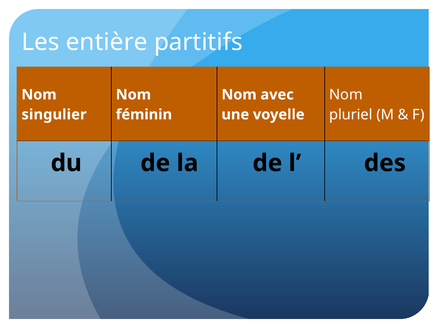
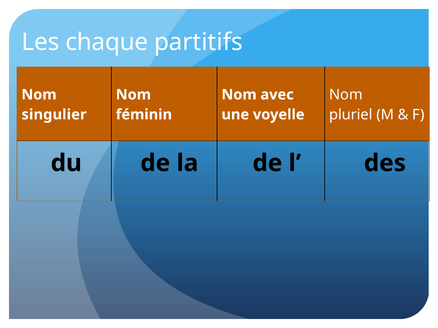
entière: entière -> chaque
